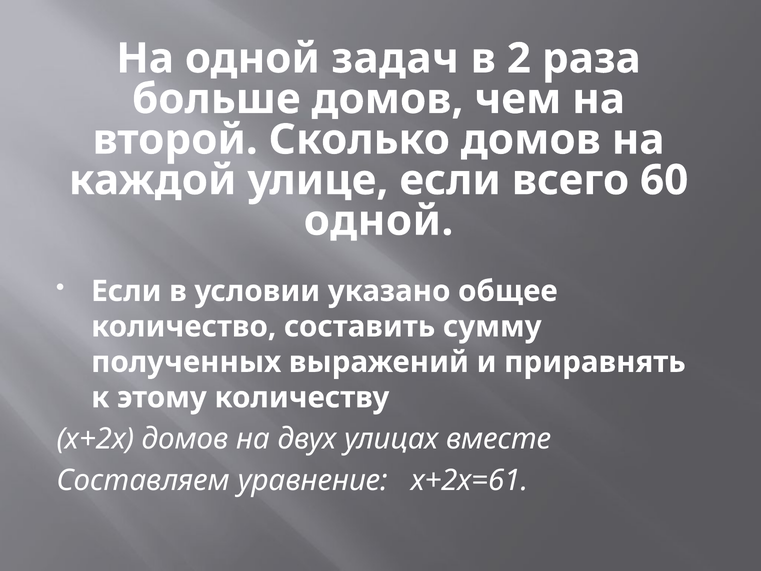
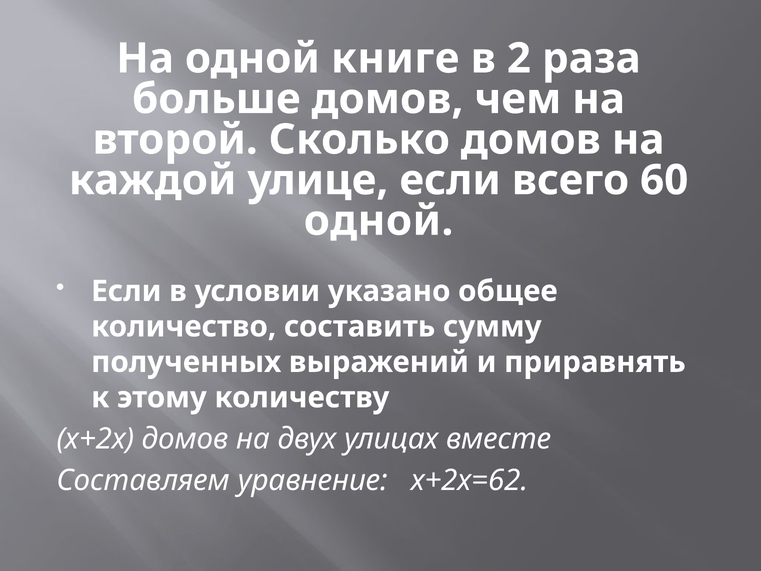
задач: задач -> книге
х+2х=61: х+2х=61 -> х+2х=62
